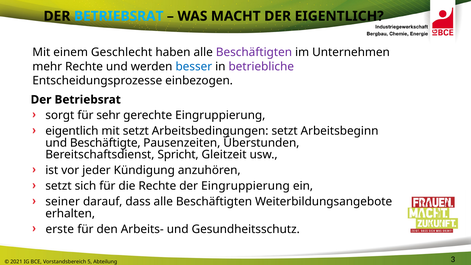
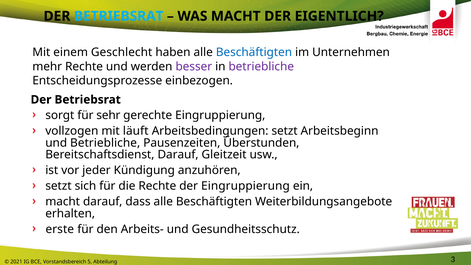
Beschäftigten at (254, 52) colour: purple -> blue
besser colour: blue -> purple
eigentlich at (72, 131): eigentlich -> vollzogen
mit setzt: setzt -> läuft
und Beschäftigte: Beschäftigte -> Betriebliche
Bereitschaftsdienst Spricht: Spricht -> Darauf
seiner at (63, 202): seiner -> macht
